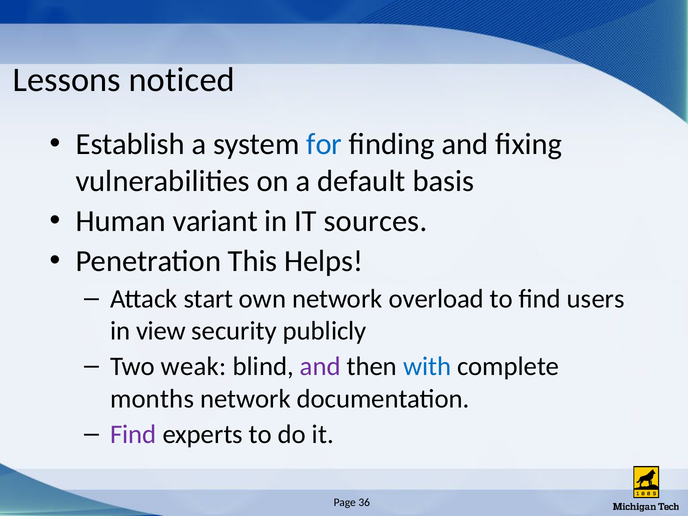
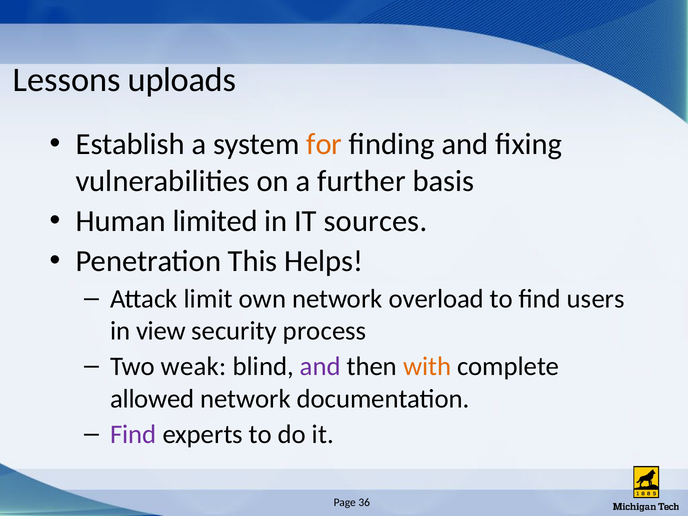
noticed: noticed -> uploads
for colour: blue -> orange
default: default -> further
variant: variant -> limited
start: start -> limit
publicly: publicly -> process
with colour: blue -> orange
months: months -> allowed
